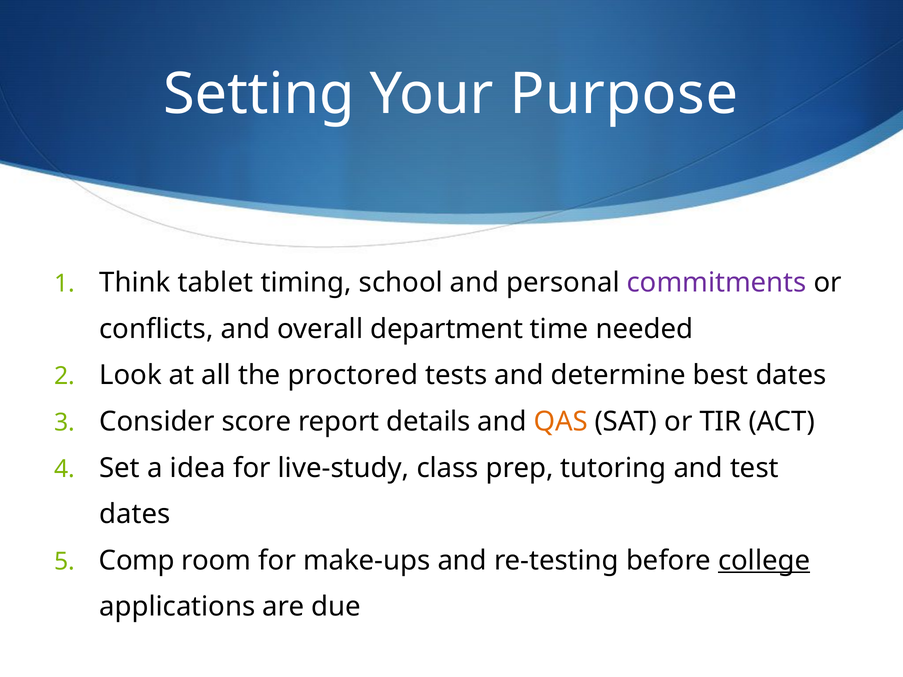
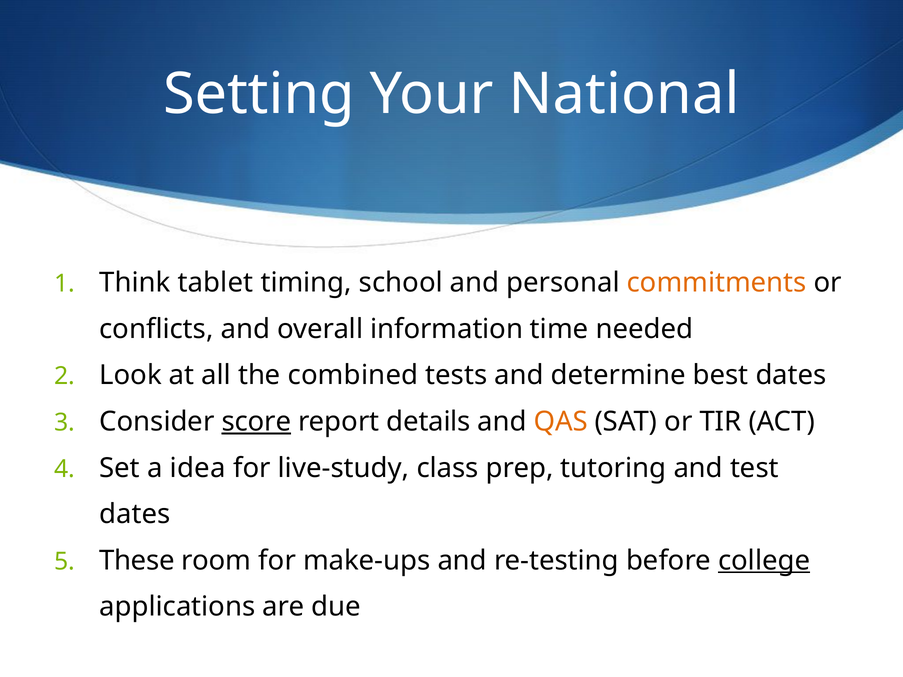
Purpose: Purpose -> National
commitments colour: purple -> orange
department: department -> information
proctored: proctored -> combined
score underline: none -> present
Comp: Comp -> These
